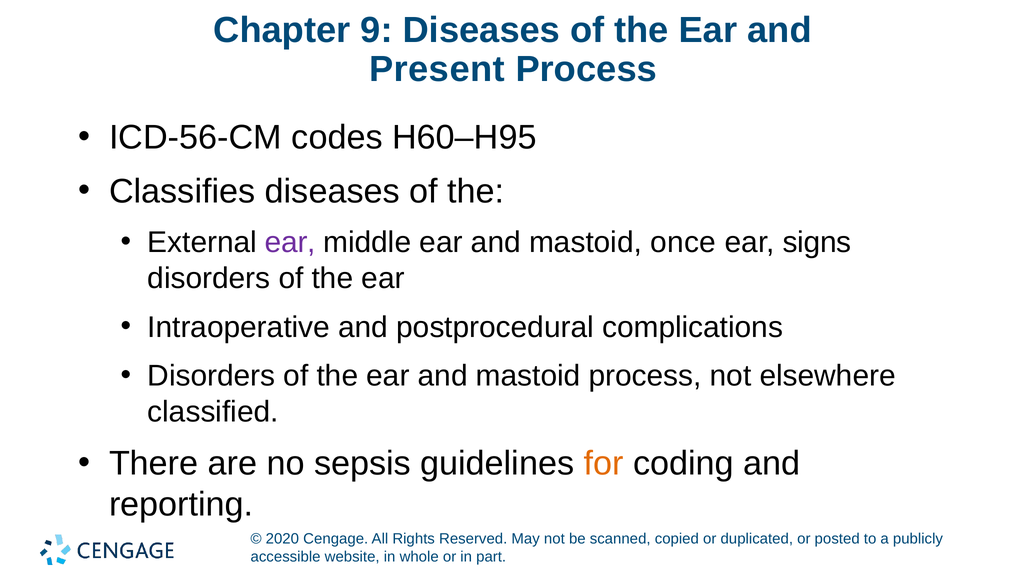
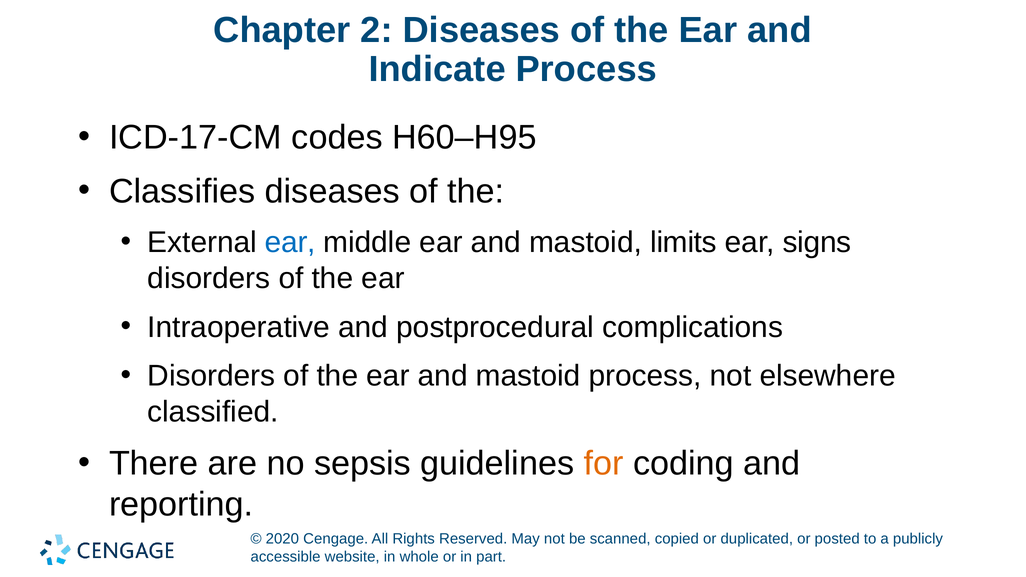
9: 9 -> 2
Present: Present -> Indicate
ICD-56-CM: ICD-56-CM -> ICD-17-CM
ear at (290, 243) colour: purple -> blue
once: once -> limits
